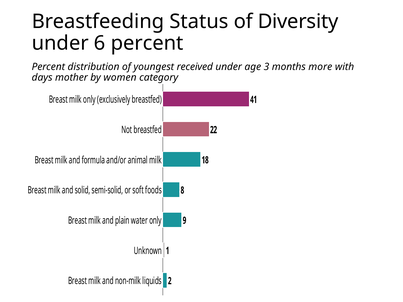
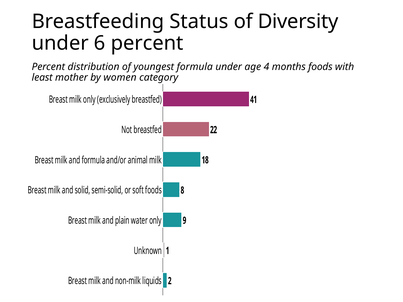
youngest received: received -> formula
3: 3 -> 4
months more: more -> foods
days: days -> least
